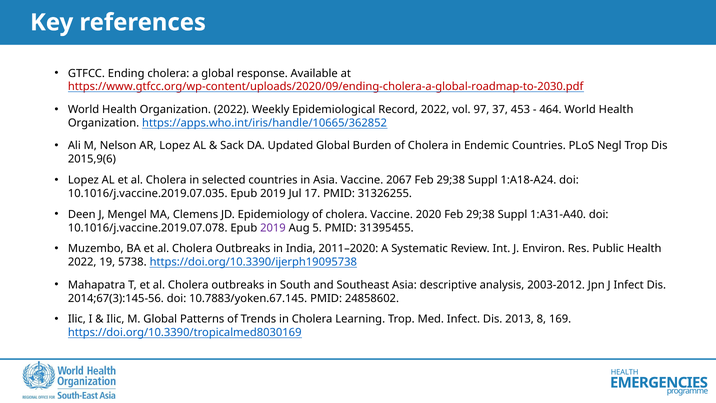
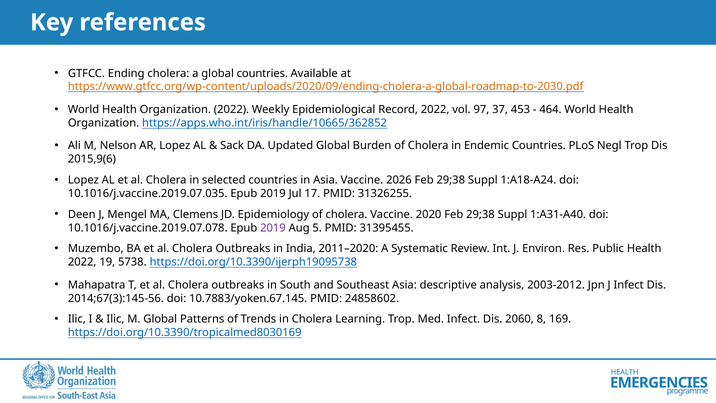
global response: response -> countries
https://www.gtfcc.org/wp-content/uploads/2020/09/ending-cholera-a-global-roadmap-to-2030.pdf colour: red -> orange
2067: 2067 -> 2026
2013: 2013 -> 2060
